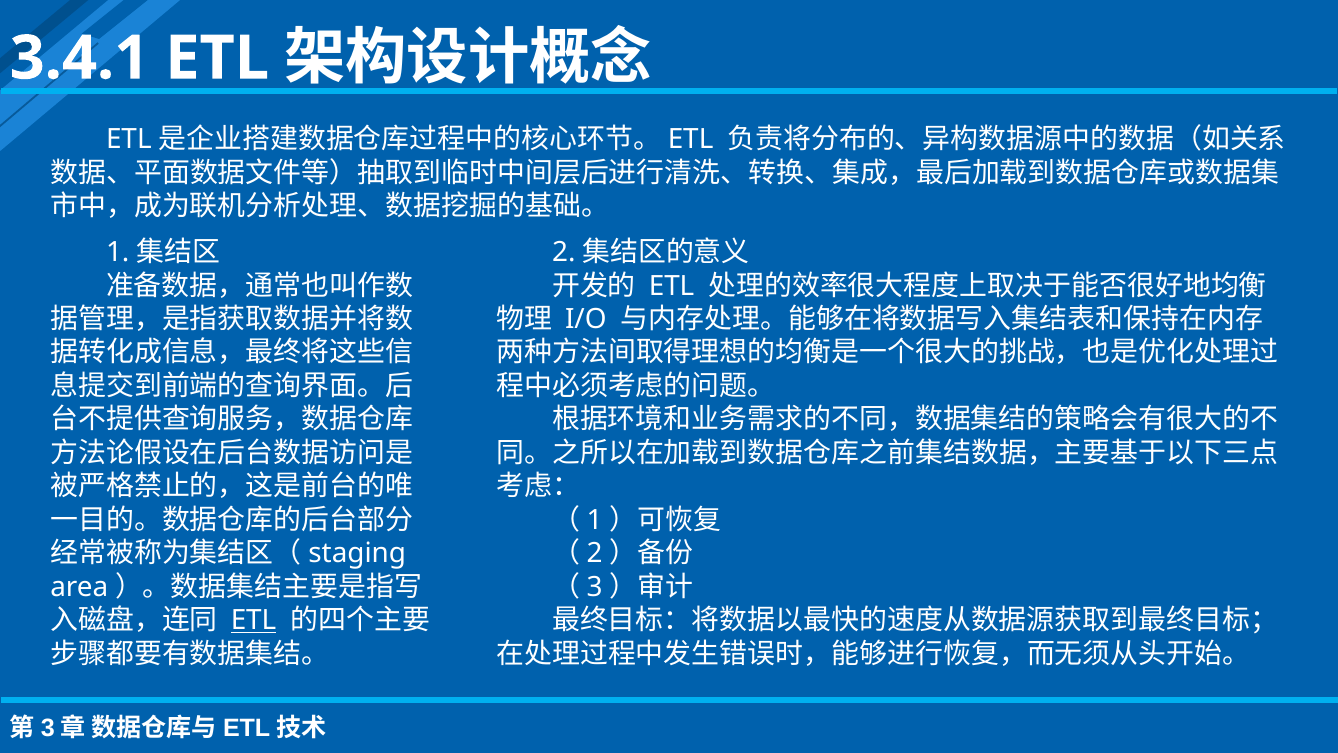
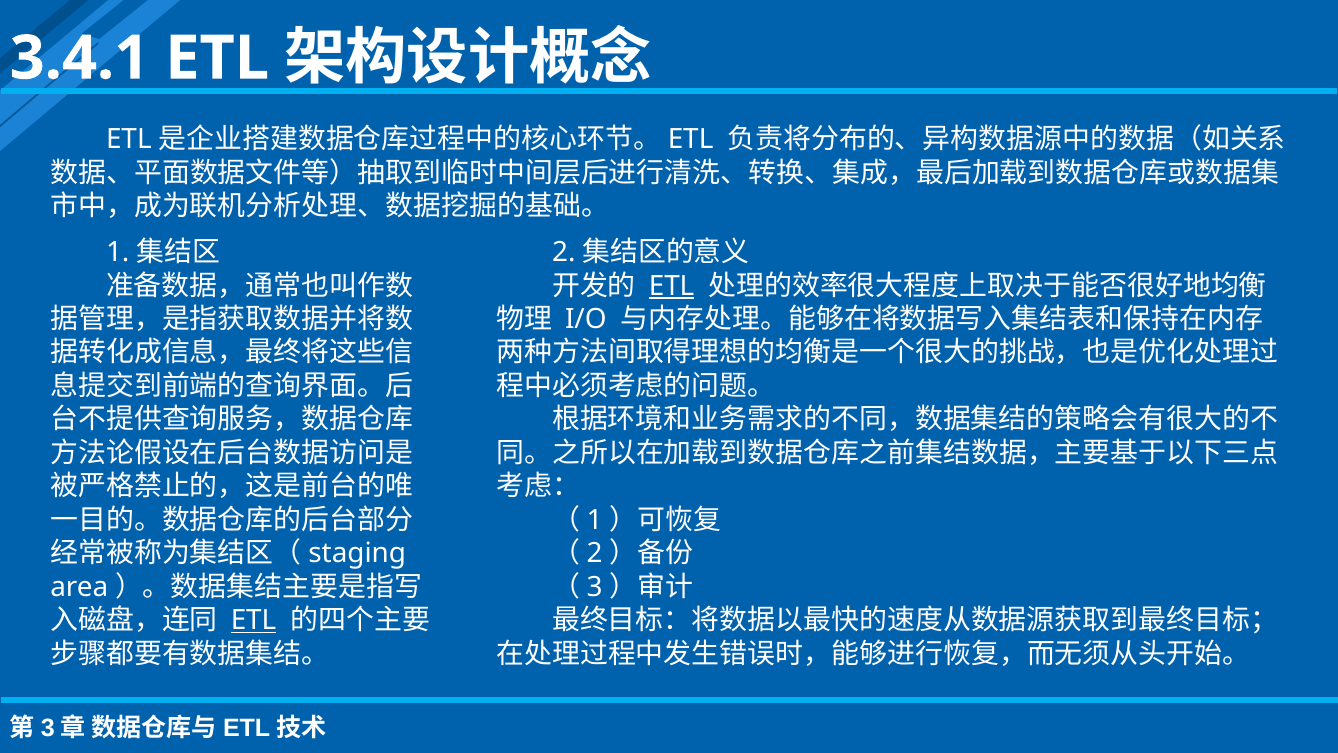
ETL at (672, 286) underline: none -> present
